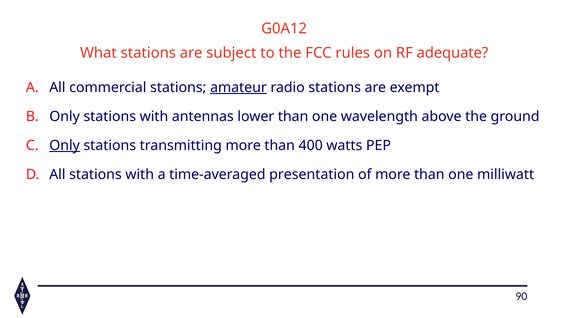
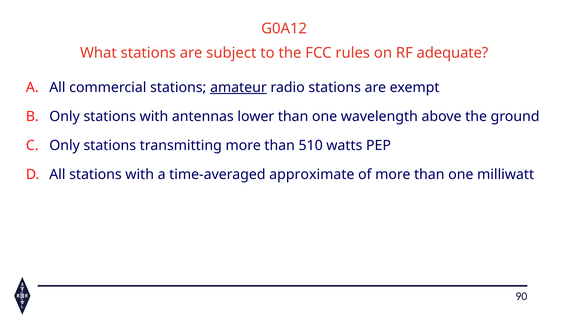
Only at (65, 145) underline: present -> none
400: 400 -> 510
presentation: presentation -> approximate
